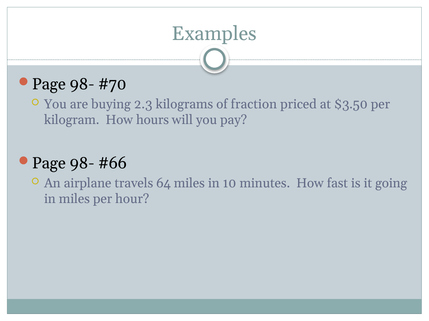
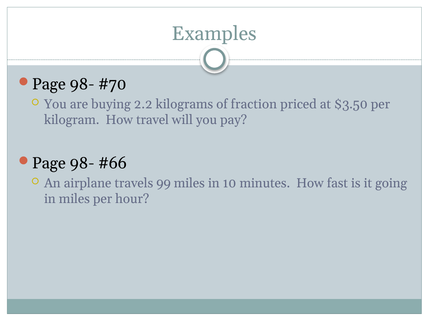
2.3: 2.3 -> 2.2
hours: hours -> travel
64: 64 -> 99
